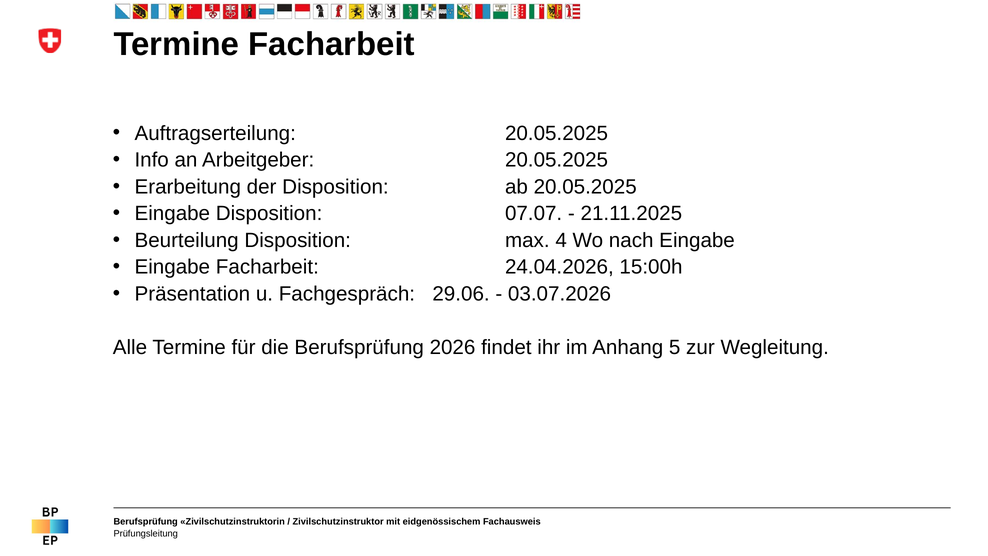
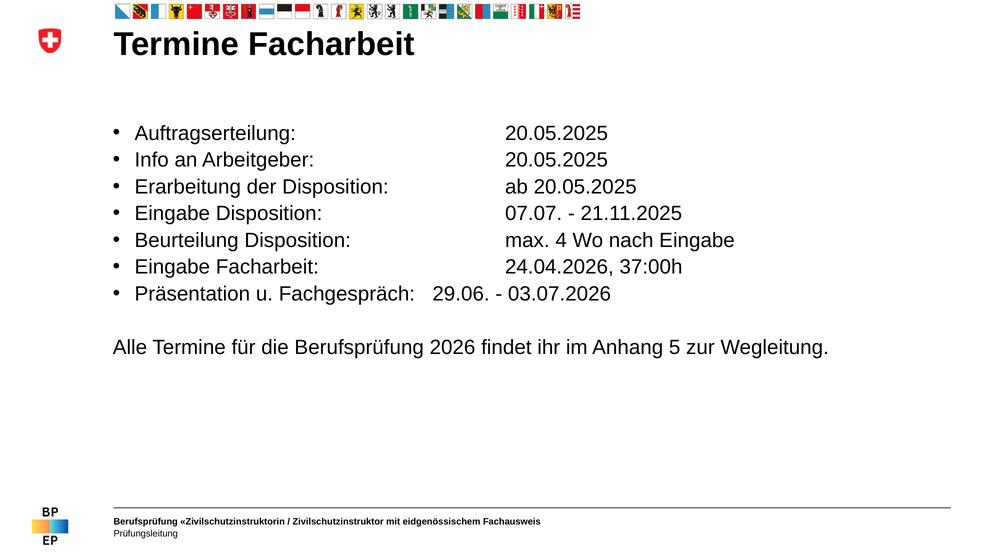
15:00h: 15:00h -> 37:00h
